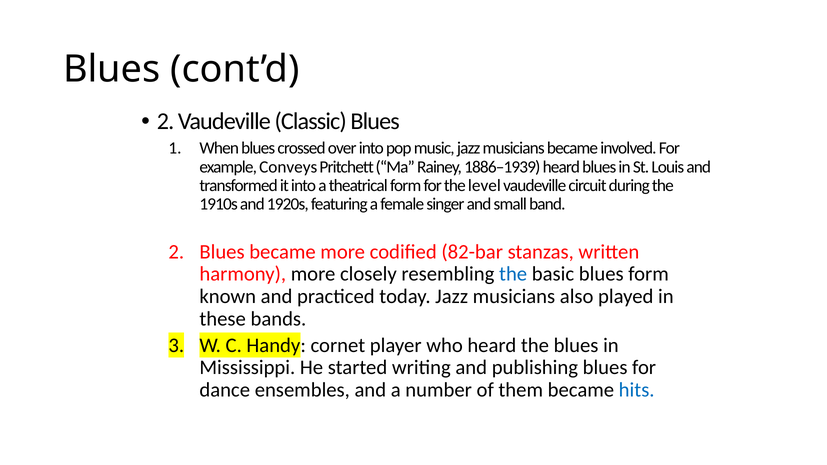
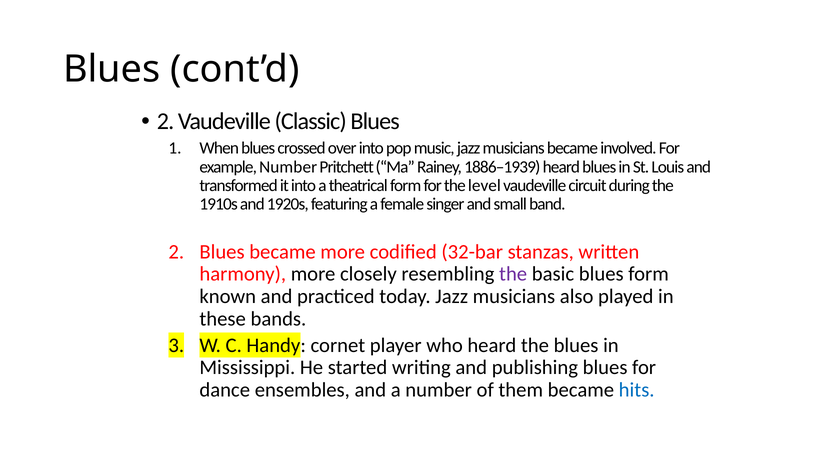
example Conveys: Conveys -> Number
82-bar: 82-bar -> 32-bar
the at (513, 274) colour: blue -> purple
